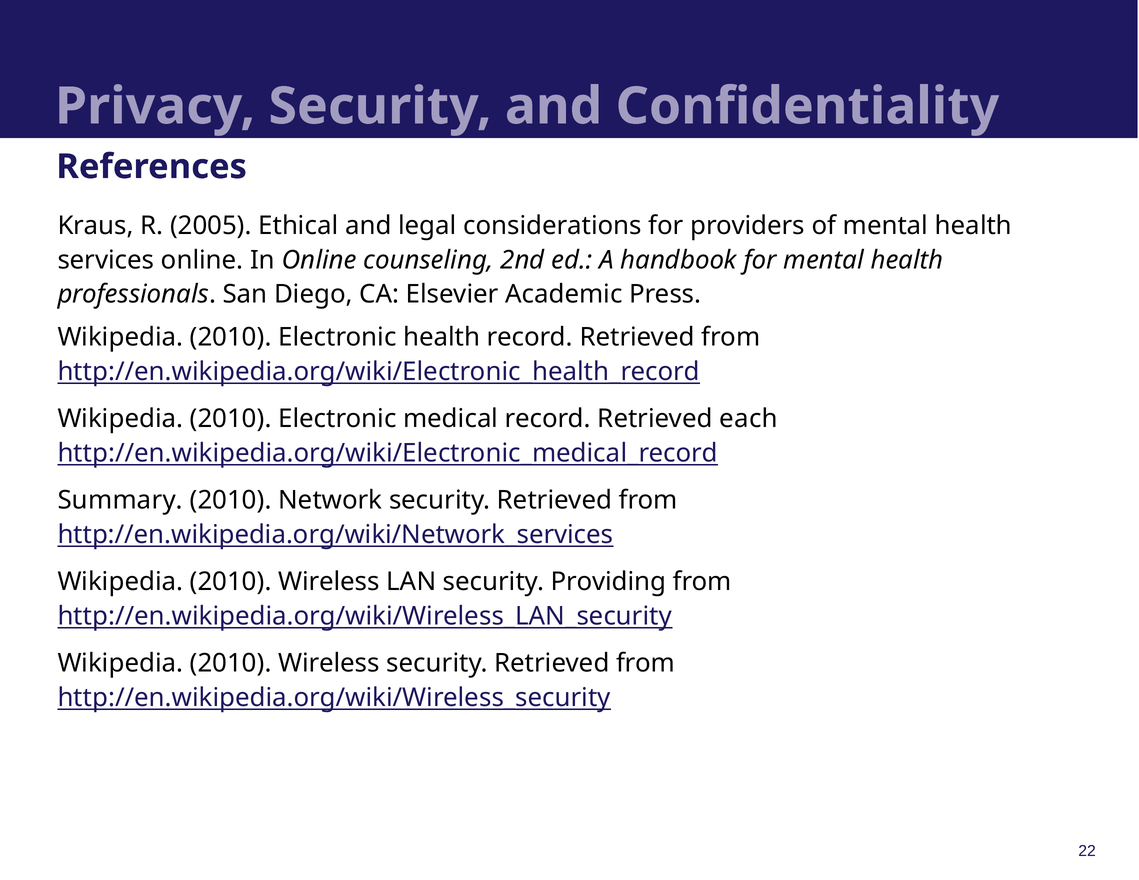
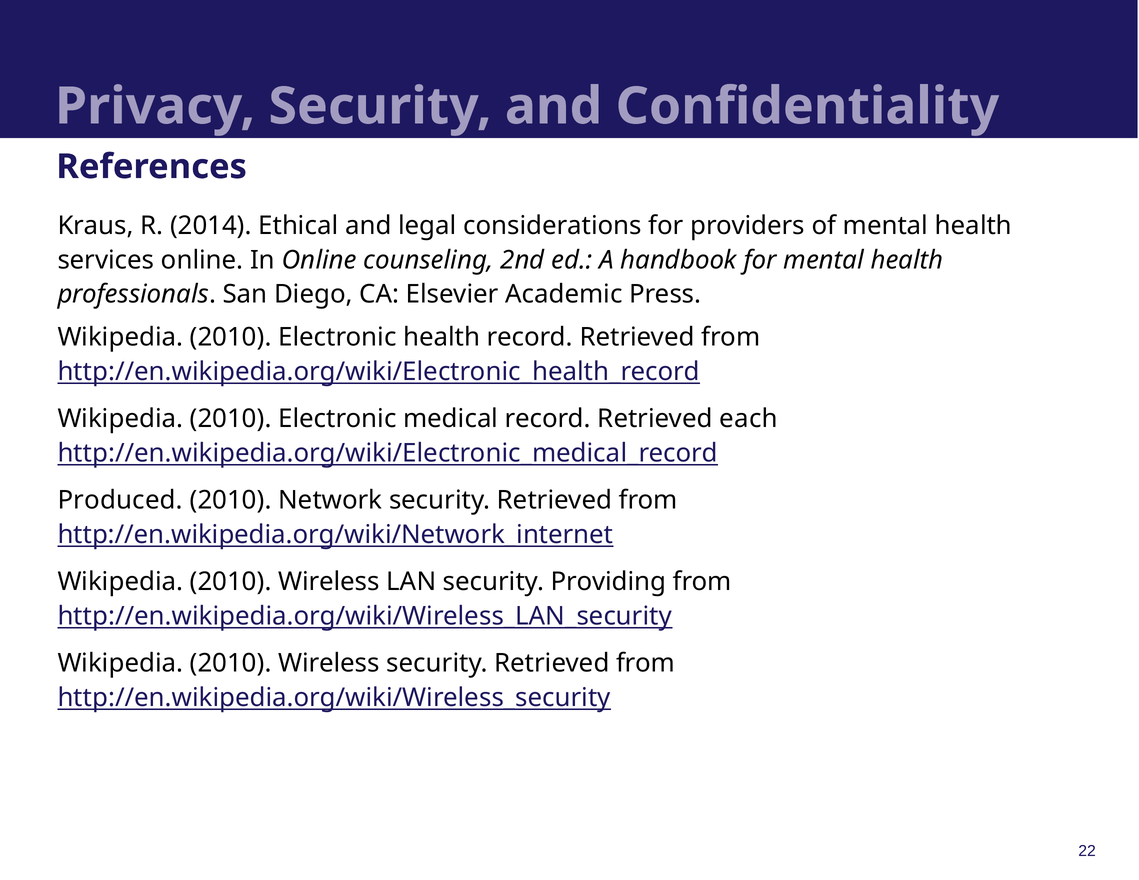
2005: 2005 -> 2014
Summary: Summary -> Produced
http://en.wikipedia.org/wiki/Network_services: http://en.wikipedia.org/wiki/Network_services -> http://en.wikipedia.org/wiki/Network_internet
